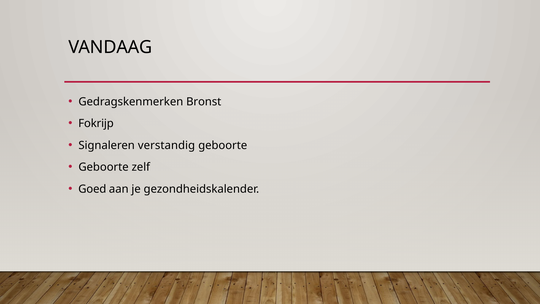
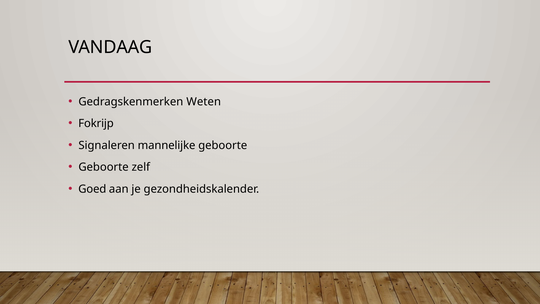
Bronst: Bronst -> Weten
verstandig: verstandig -> mannelijke
